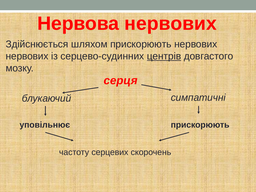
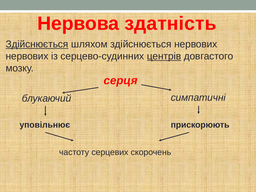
Нервова нервових: нервових -> здатність
Здійснюється at (37, 44) underline: none -> present
шляхом прискорюють: прискорюють -> здійснюється
